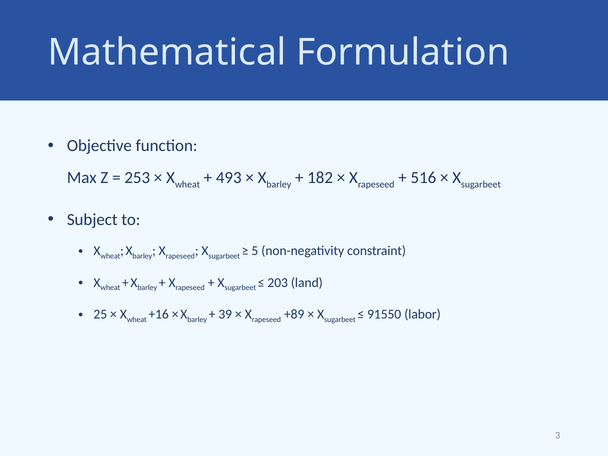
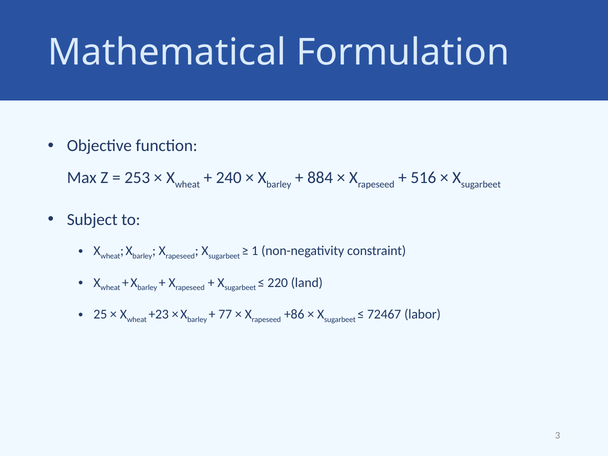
493: 493 -> 240
182: 182 -> 884
5: 5 -> 1
203: 203 -> 220
+16: +16 -> +23
39: 39 -> 77
+89: +89 -> +86
91550: 91550 -> 72467
